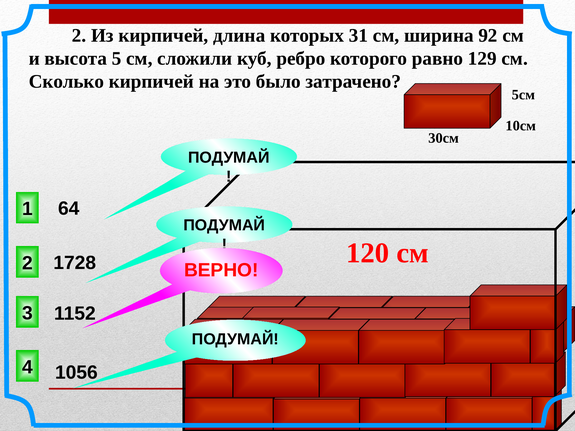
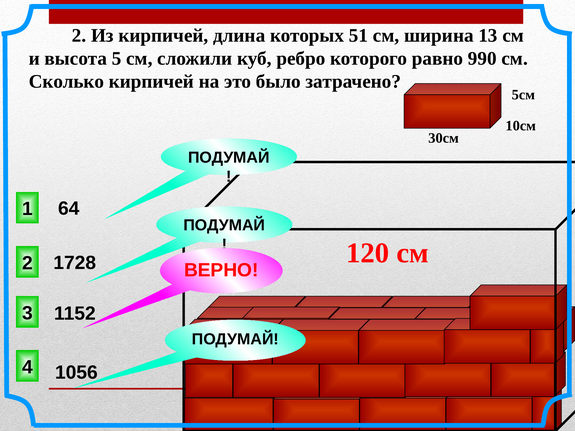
31: 31 -> 51
92: 92 -> 13
129: 129 -> 990
